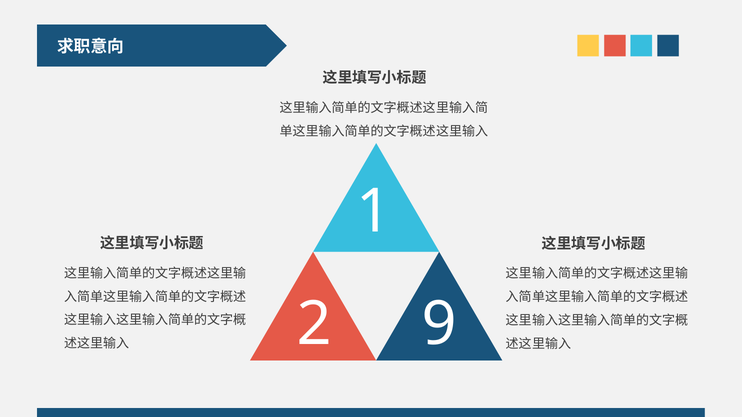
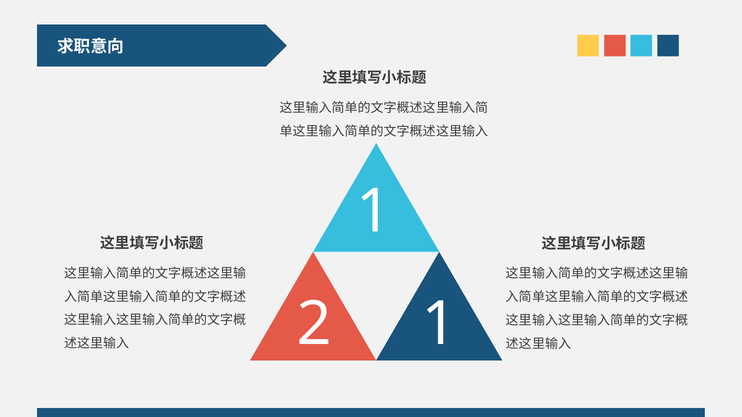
2 9: 9 -> 1
